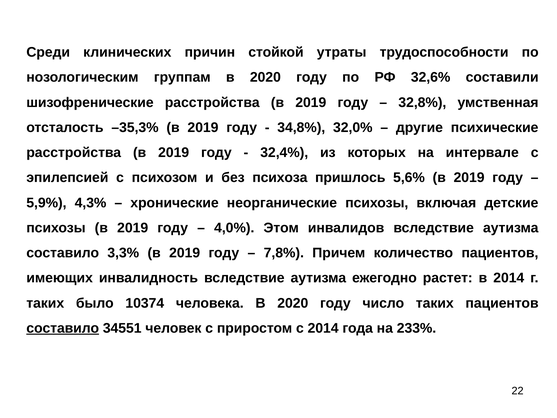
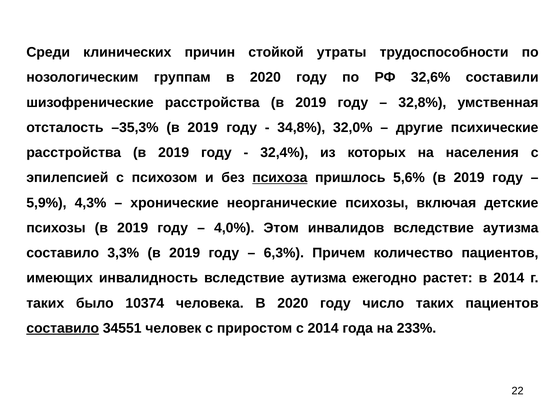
интервале: интервале -> населения
психоза underline: none -> present
7,8%: 7,8% -> 6,3%
